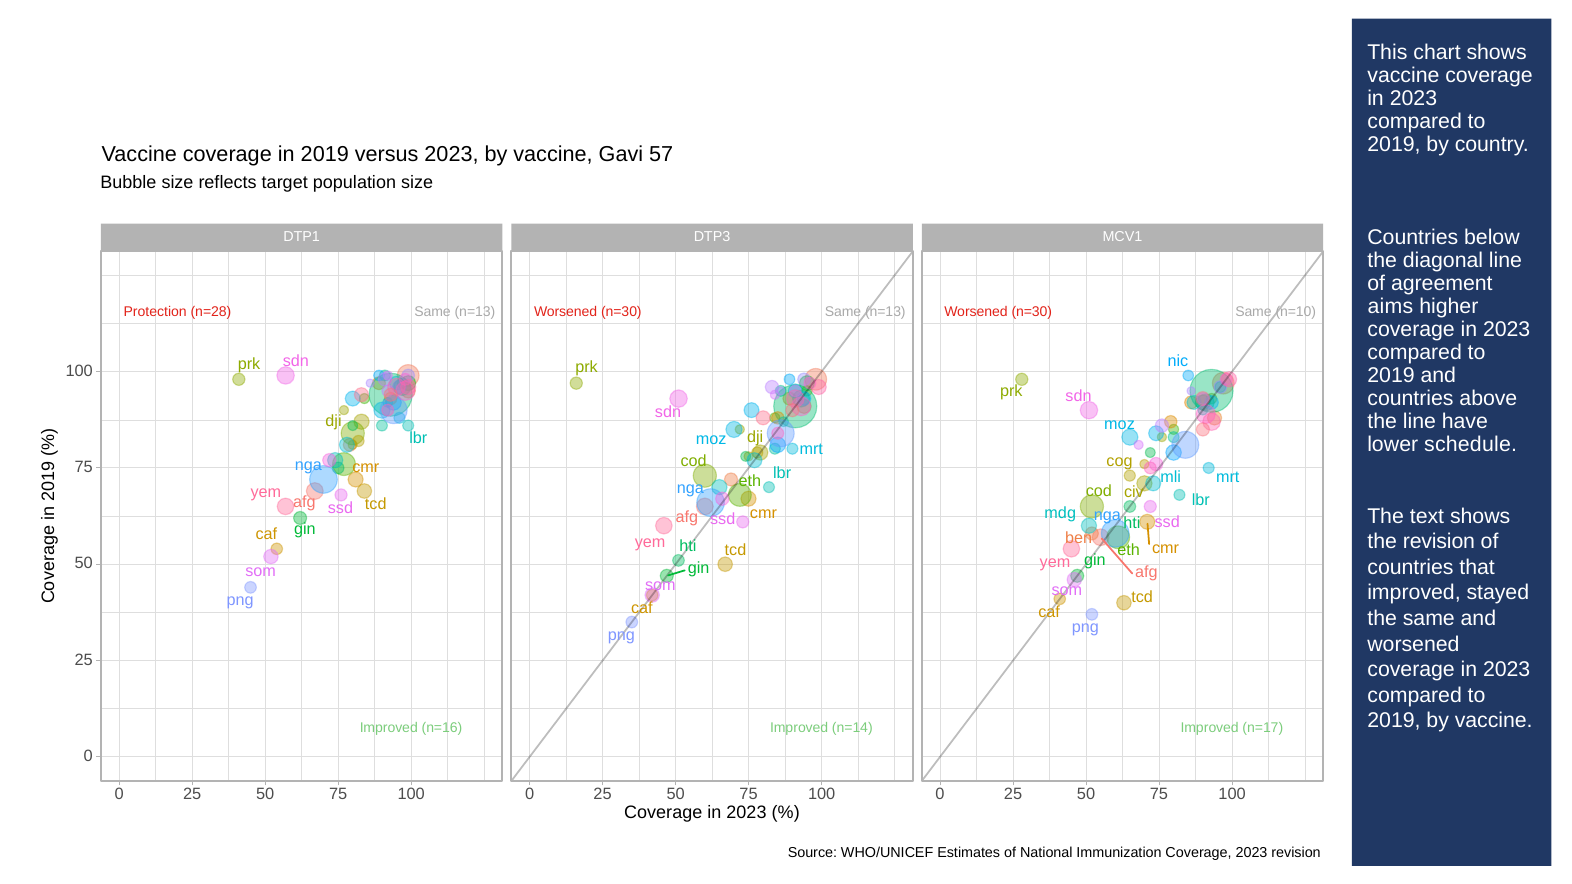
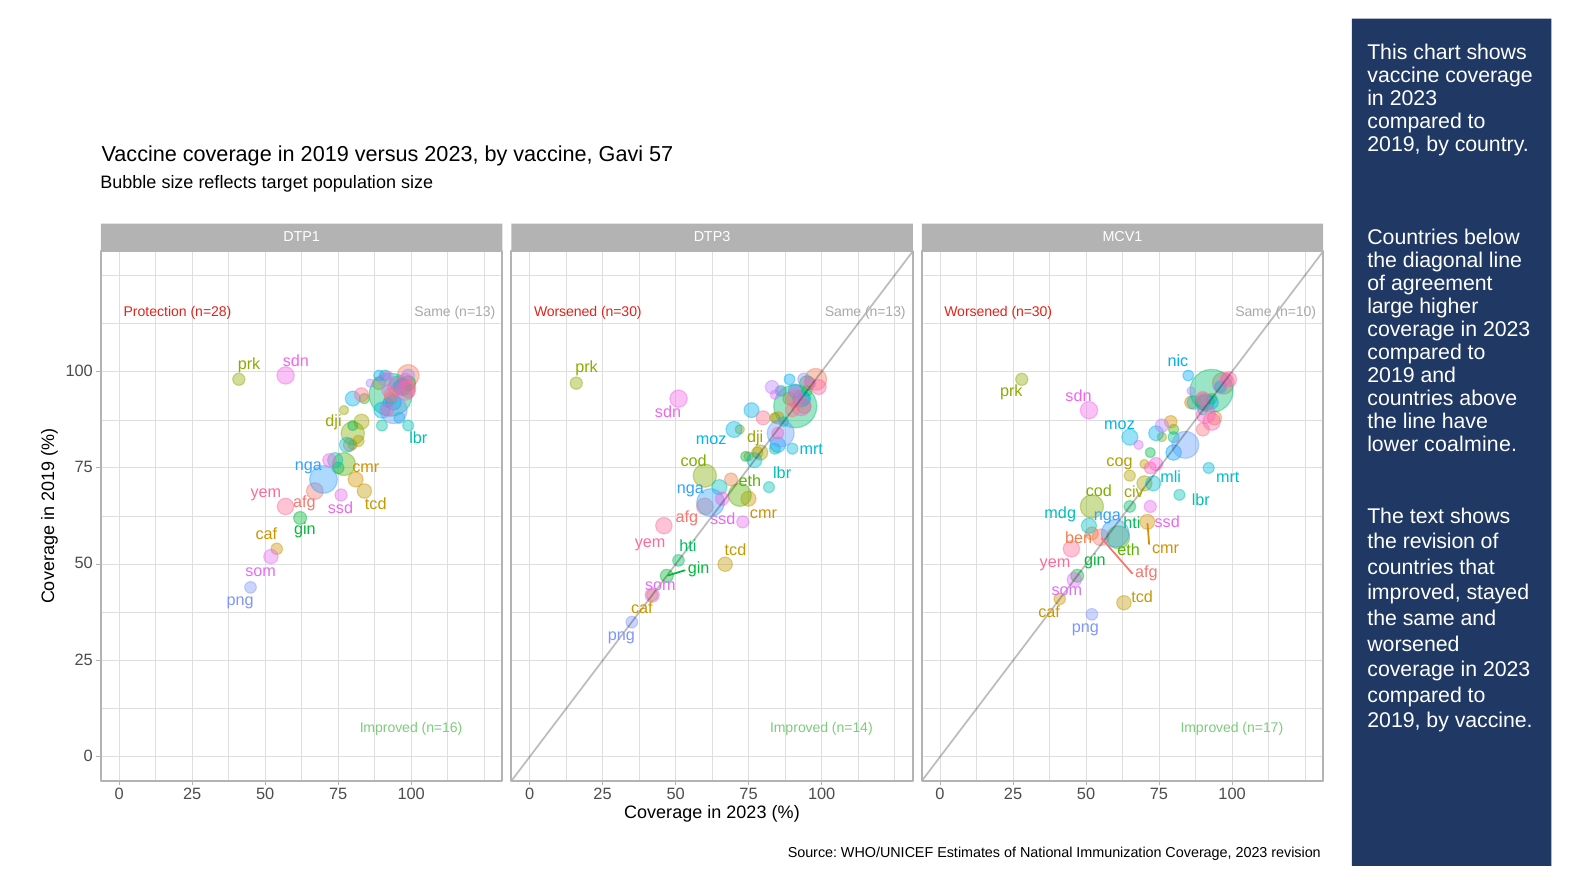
aims: aims -> large
schedule: schedule -> coalmine
